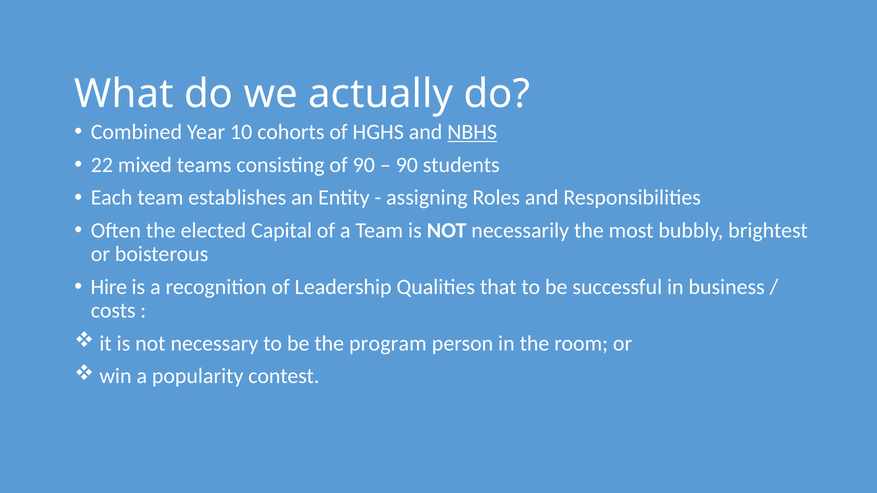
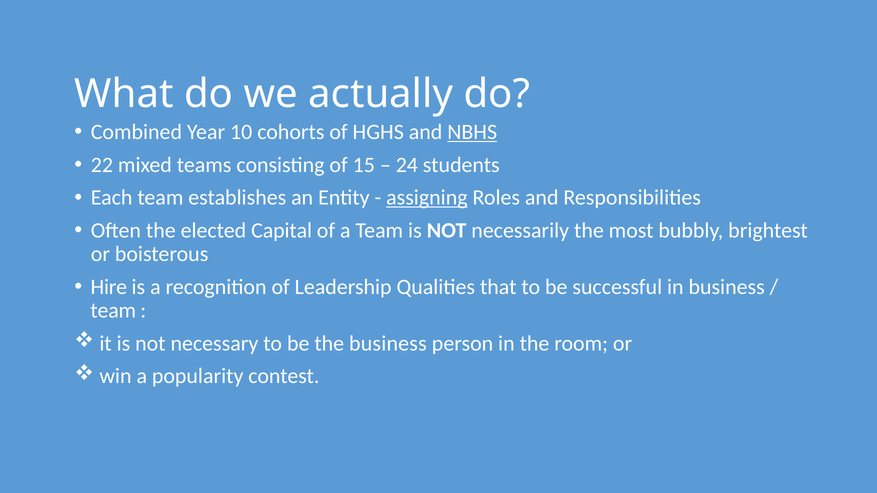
of 90: 90 -> 15
90 at (407, 165): 90 -> 24
assigning underline: none -> present
costs at (113, 311): costs -> team
the program: program -> business
